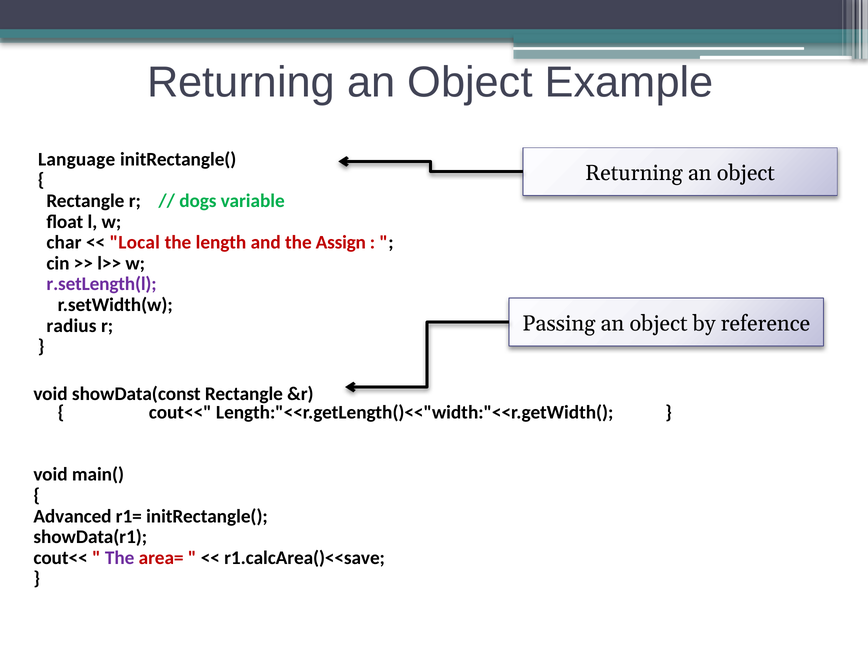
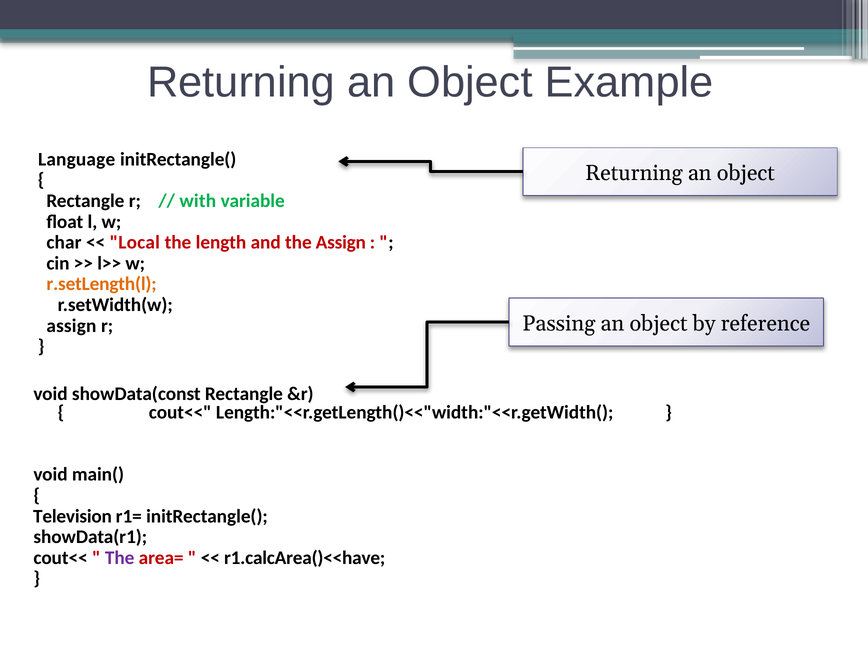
dogs: dogs -> with
r.setLength(l colour: purple -> orange
radius at (71, 326): radius -> assign
Advanced: Advanced -> Television
r1.calcArea()<<save: r1.calcArea()<<save -> r1.calcArea()<<have
